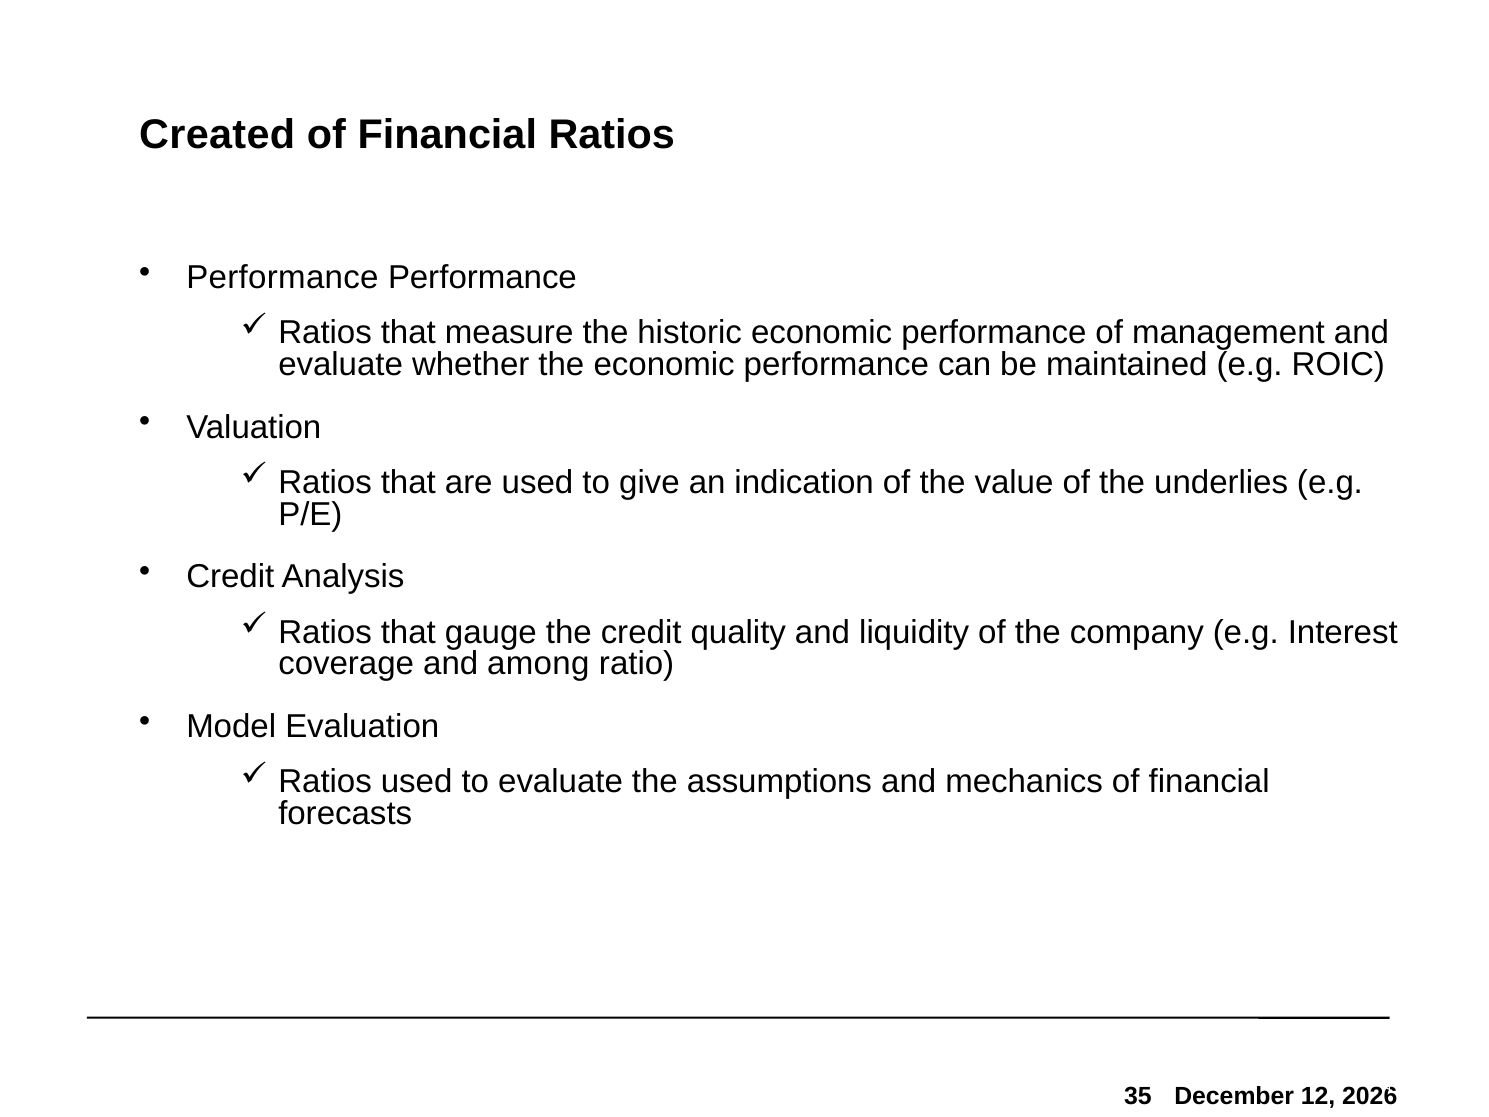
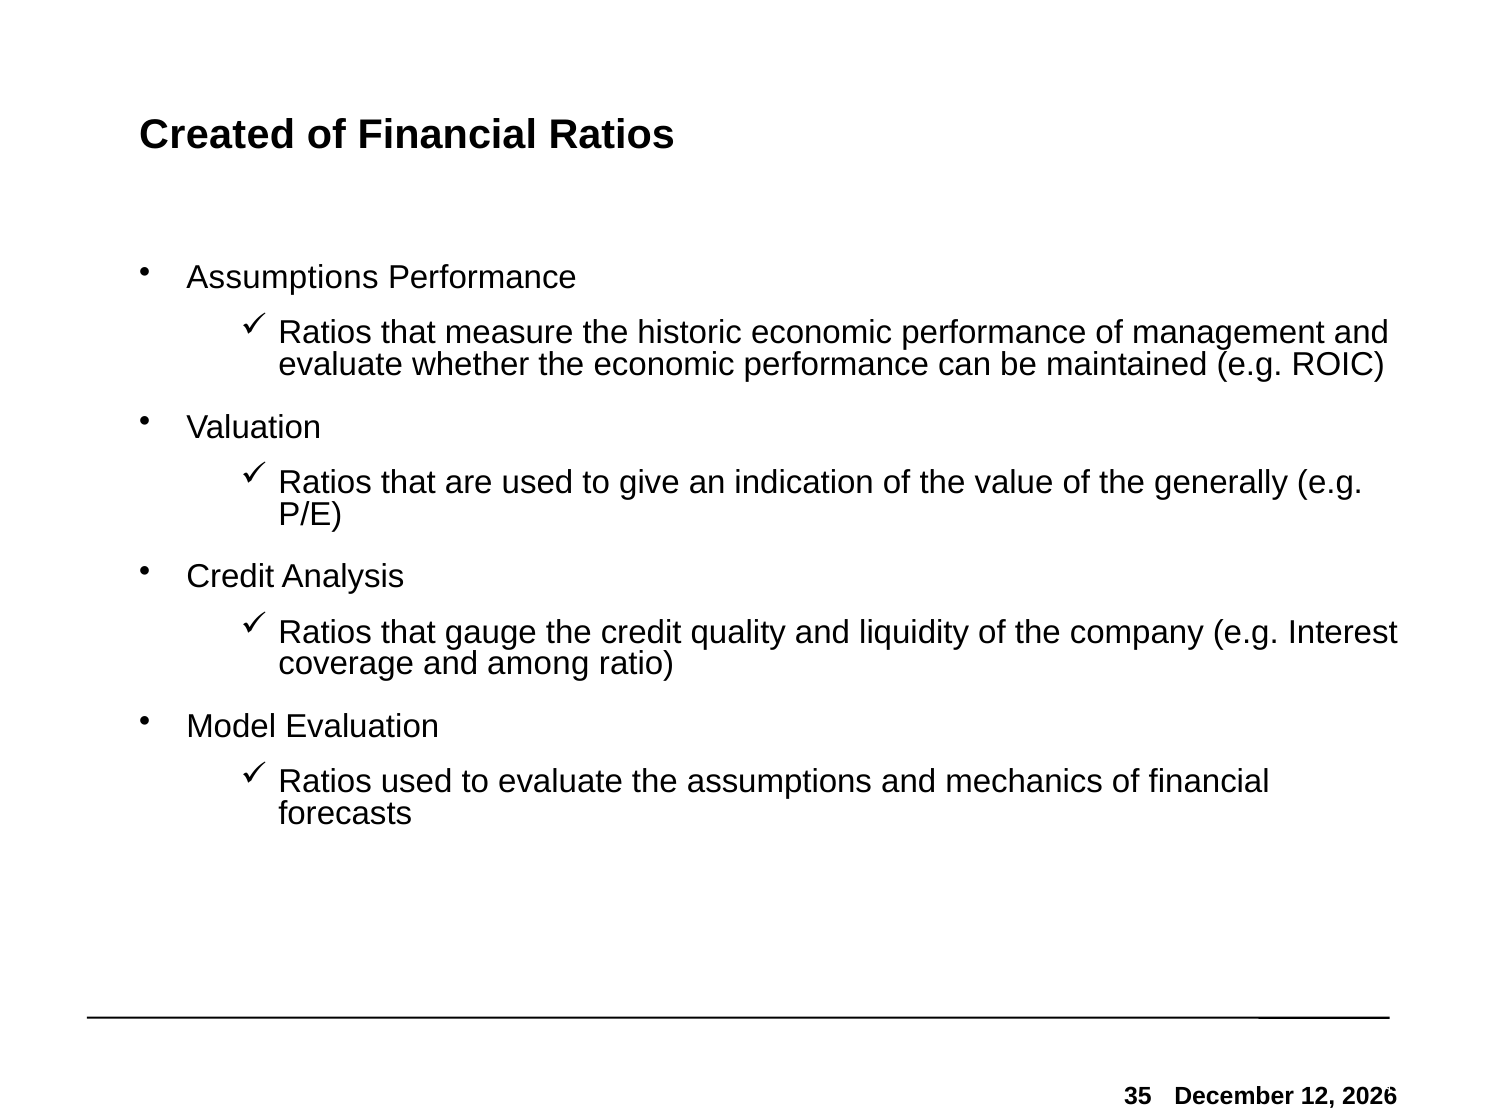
Performance at (283, 278): Performance -> Assumptions
underlies: underlies -> generally
